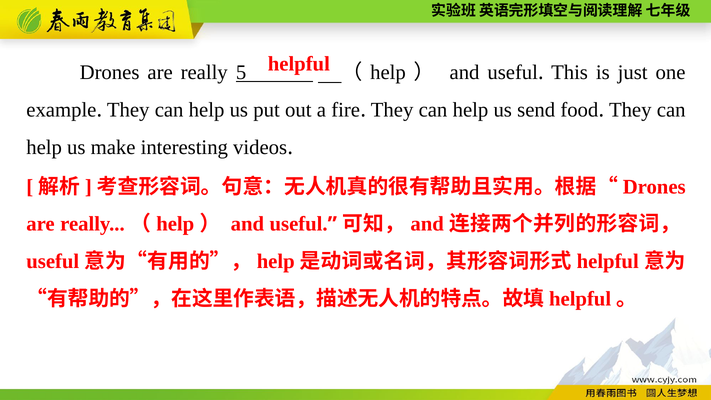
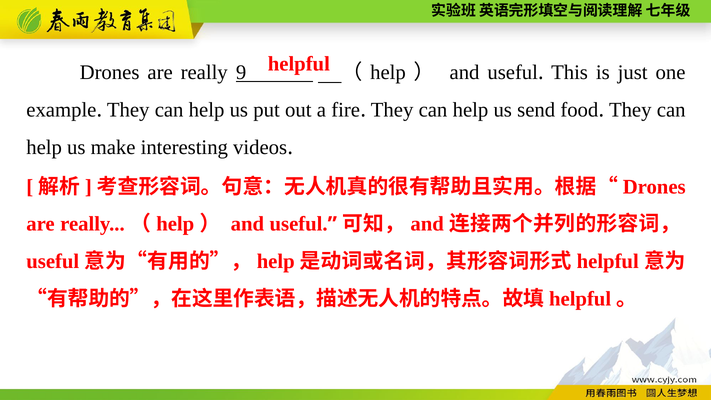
5: 5 -> 9
